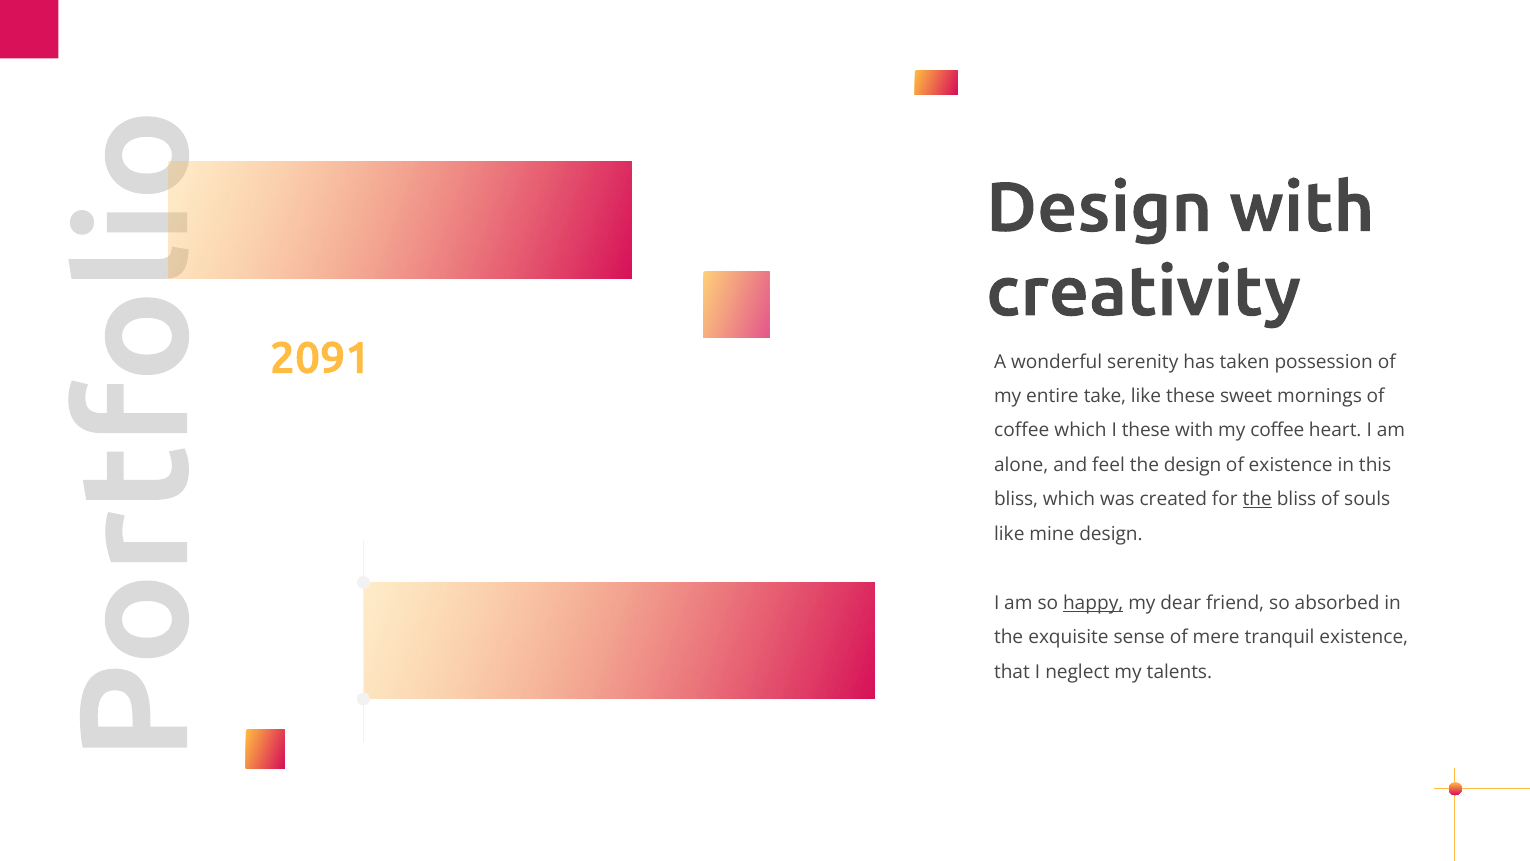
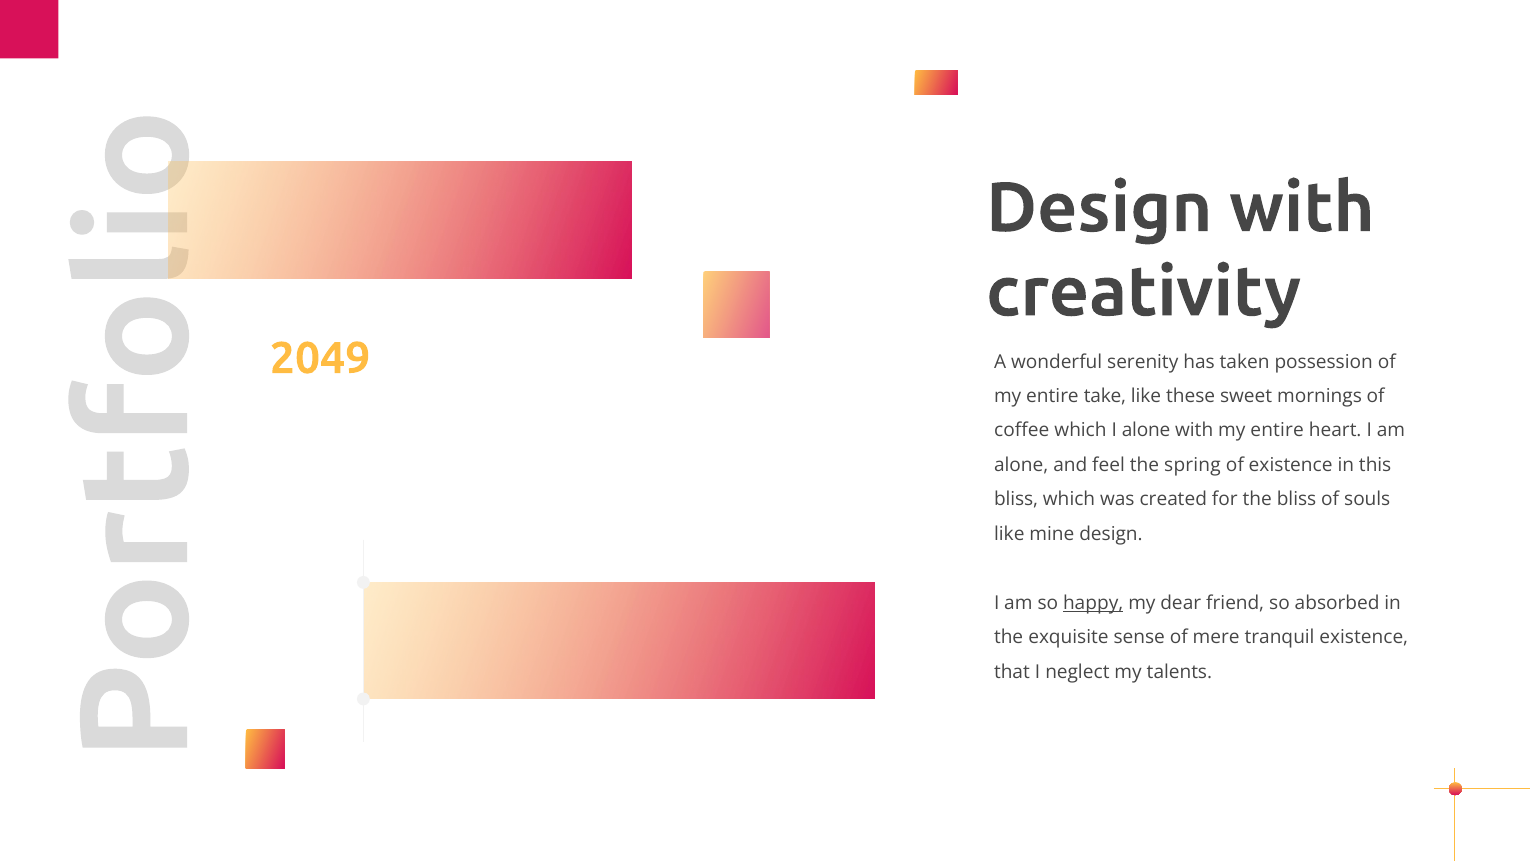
2091: 2091 -> 2049
I these: these -> alone
with my coffee: coffee -> entire
the design: design -> spring
the at (1257, 499) underline: present -> none
